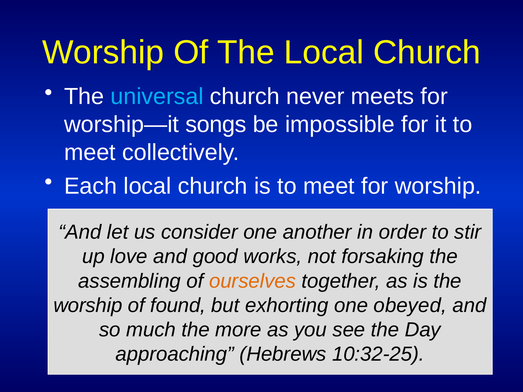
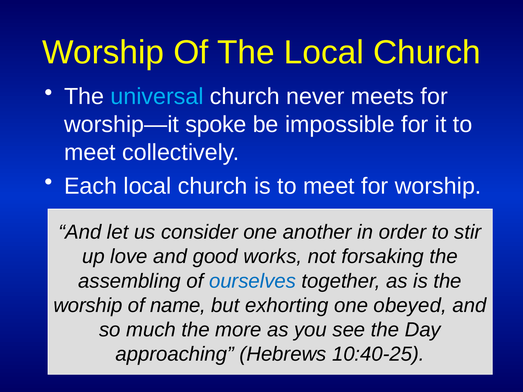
songs: songs -> spoke
ourselves colour: orange -> blue
found: found -> name
10:32-25: 10:32-25 -> 10:40-25
